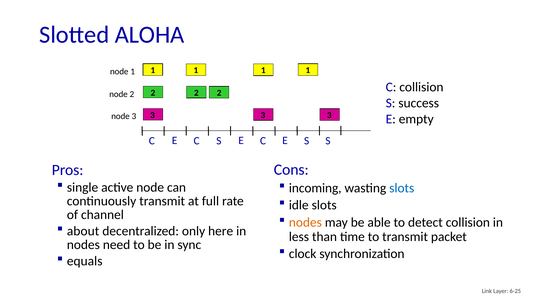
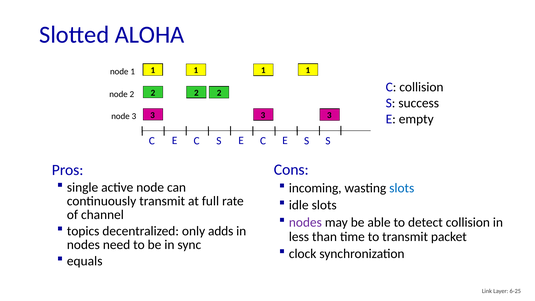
nodes at (305, 222) colour: orange -> purple
about: about -> topics
here: here -> adds
